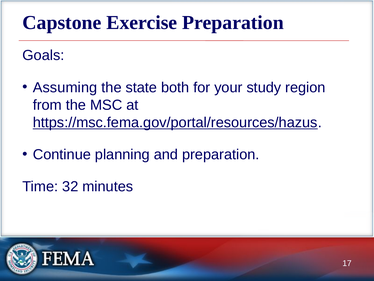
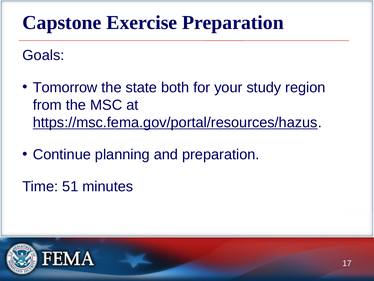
Assuming: Assuming -> Tomorrow
32: 32 -> 51
